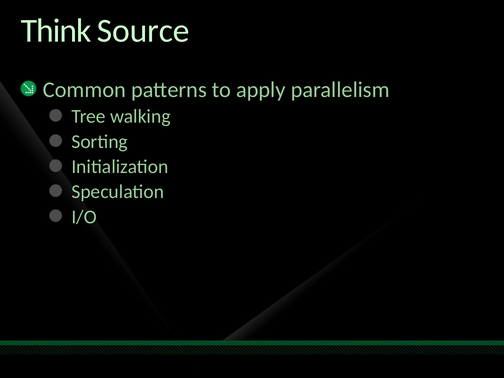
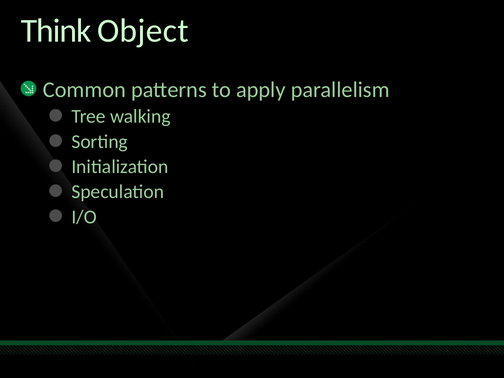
Source: Source -> Object
